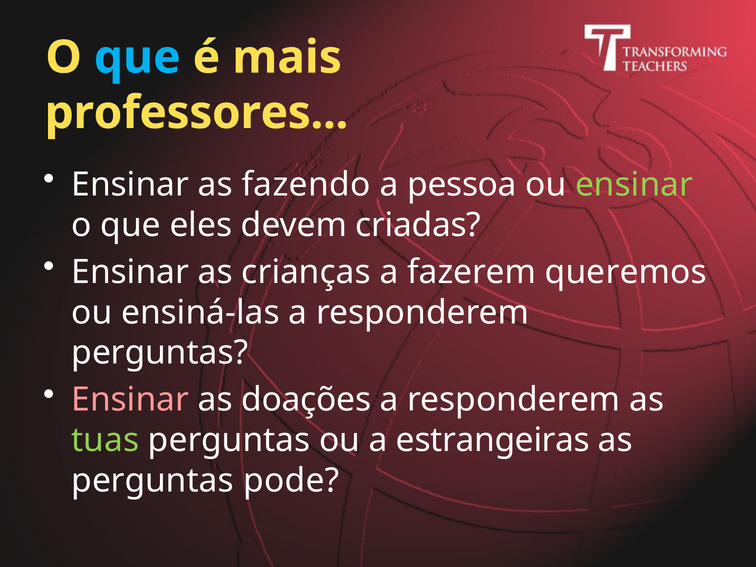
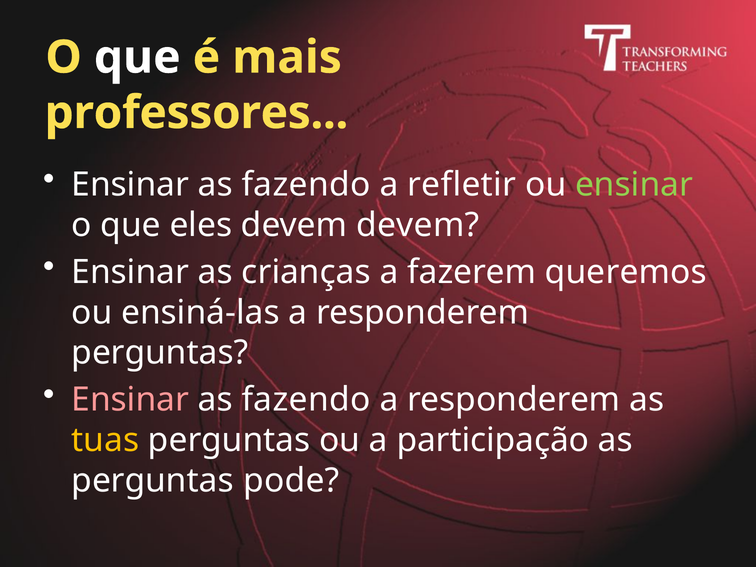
que at (137, 57) colour: light blue -> white
pessoa: pessoa -> refletir
devem criadas: criadas -> devem
doações at (306, 400): doações -> fazendo
tuas colour: light green -> yellow
estrangeiras: estrangeiras -> participação
